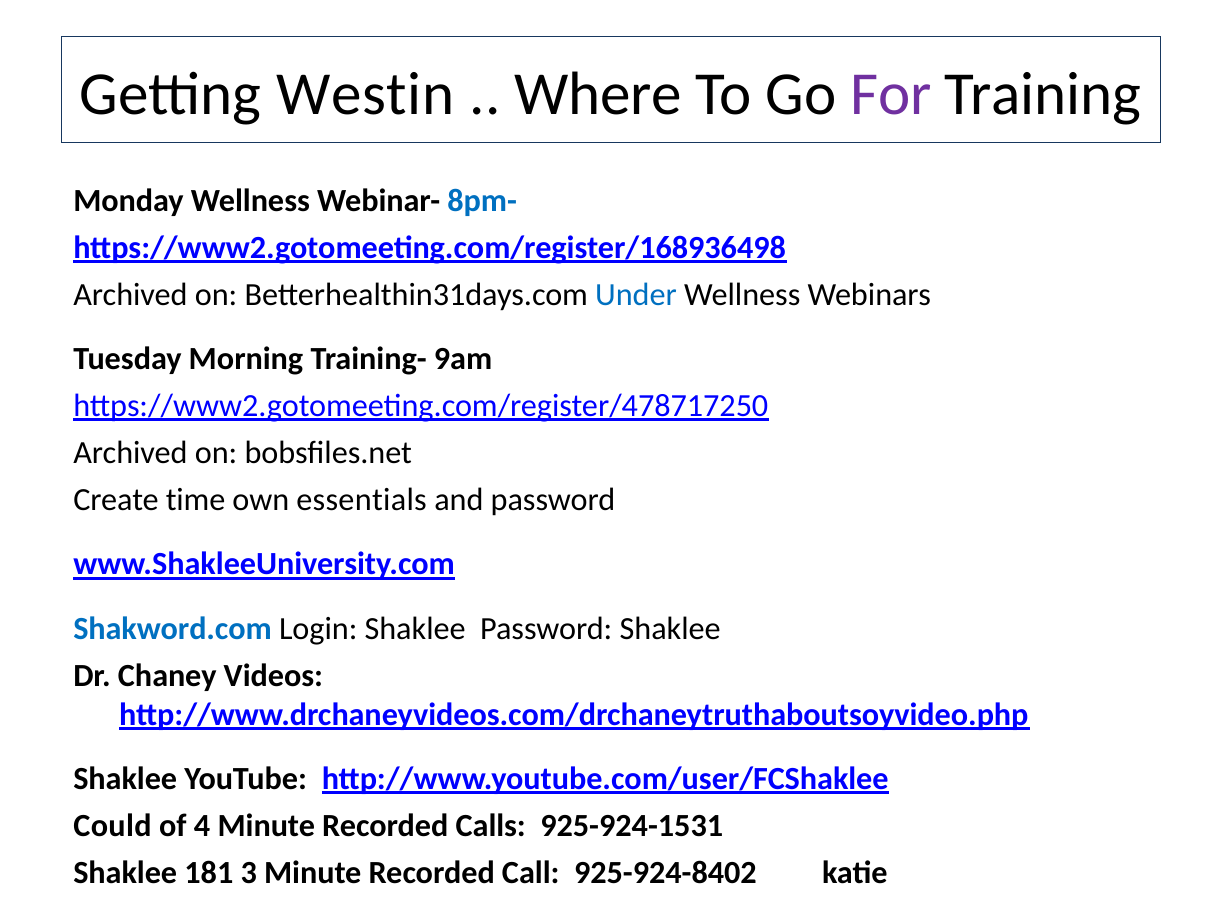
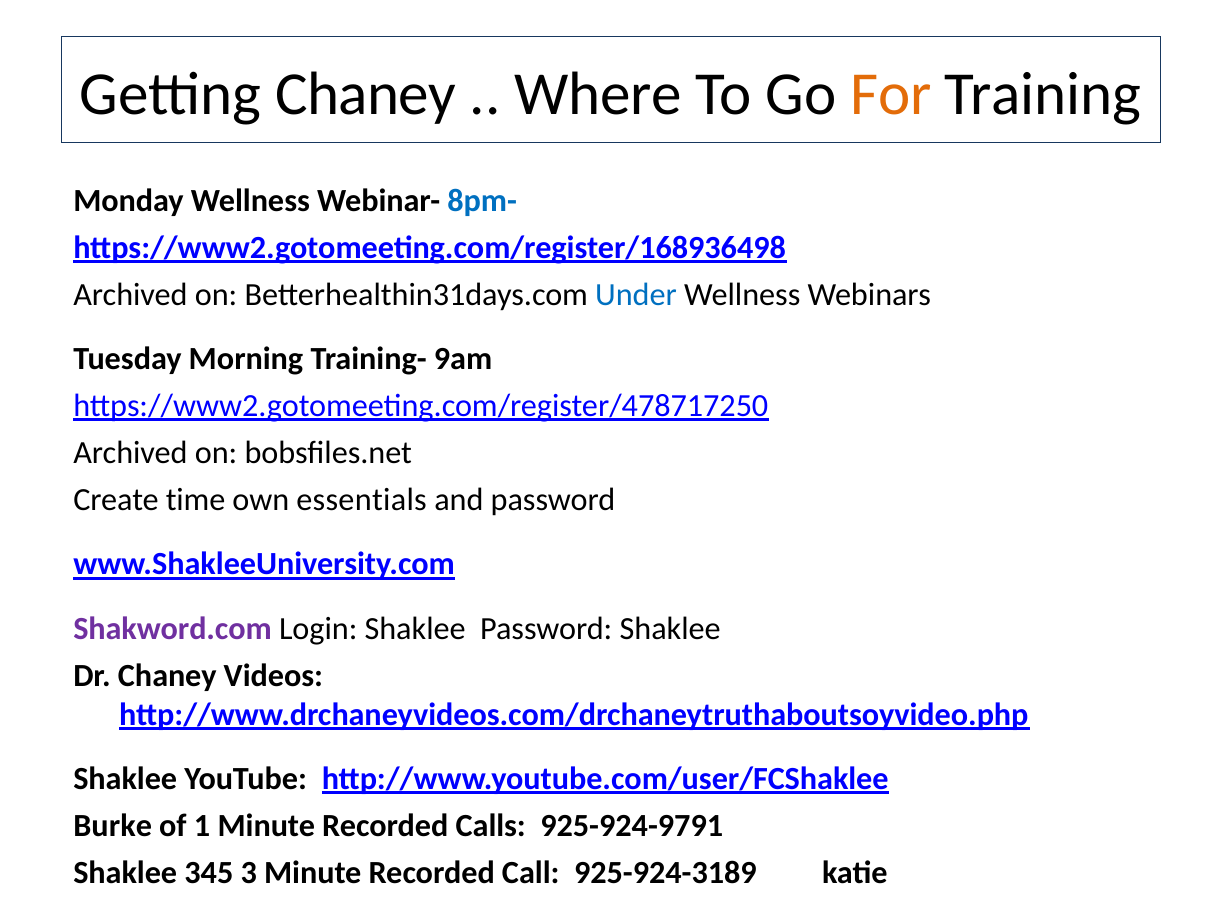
Getting Westin: Westin -> Chaney
For colour: purple -> orange
Shakword.com colour: blue -> purple
Could: Could -> Burke
4: 4 -> 1
925-924-1531: 925-924-1531 -> 925-924-9791
181: 181 -> 345
925-924-8402: 925-924-8402 -> 925-924-3189
